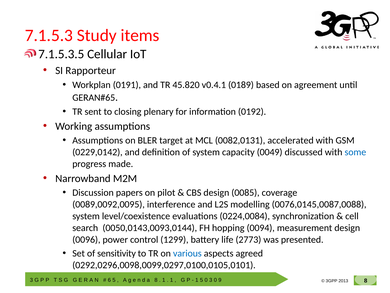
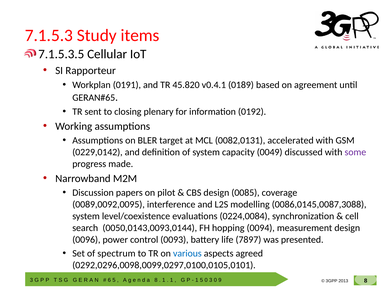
some colour: blue -> purple
0076,0145,0087,0088: 0076,0145,0087,0088 -> 0086,0145,0087,3088
1299: 1299 -> 0093
2773: 2773 -> 7897
sensitivity: sensitivity -> spectrum
